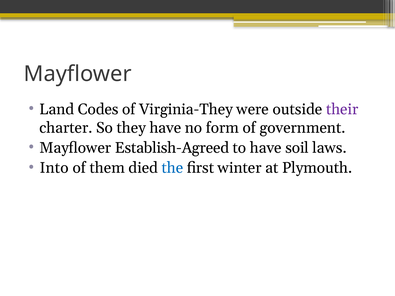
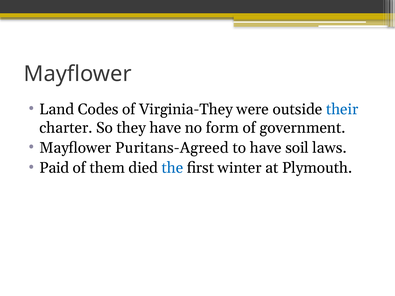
their colour: purple -> blue
Establish-Agreed: Establish-Agreed -> Puritans-Agreed
Into: Into -> Paid
